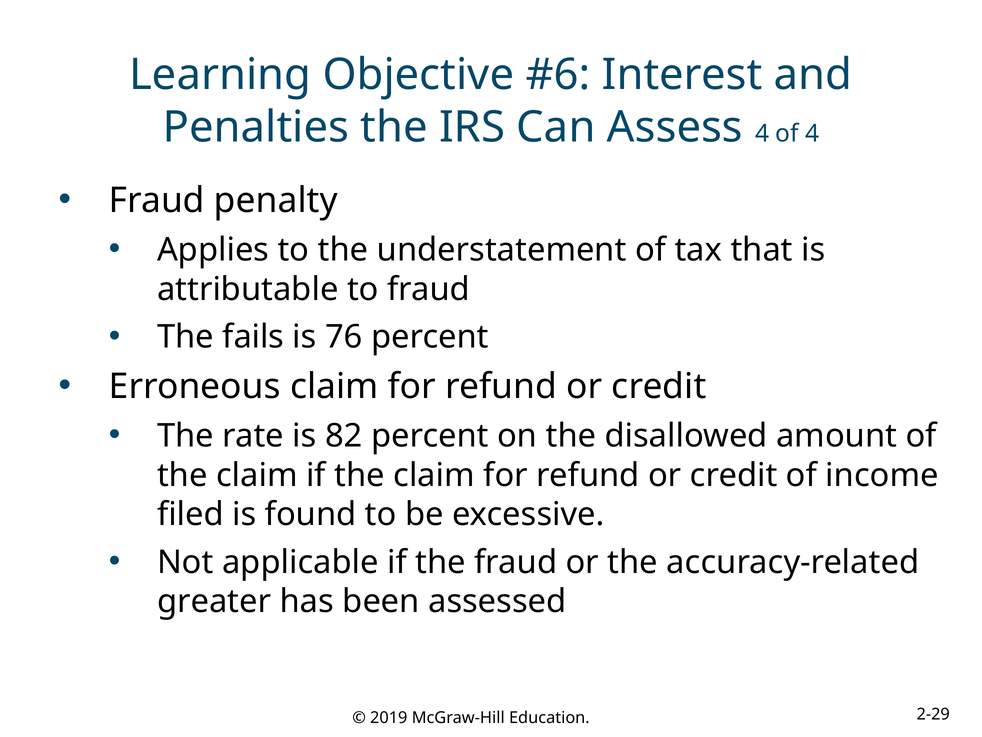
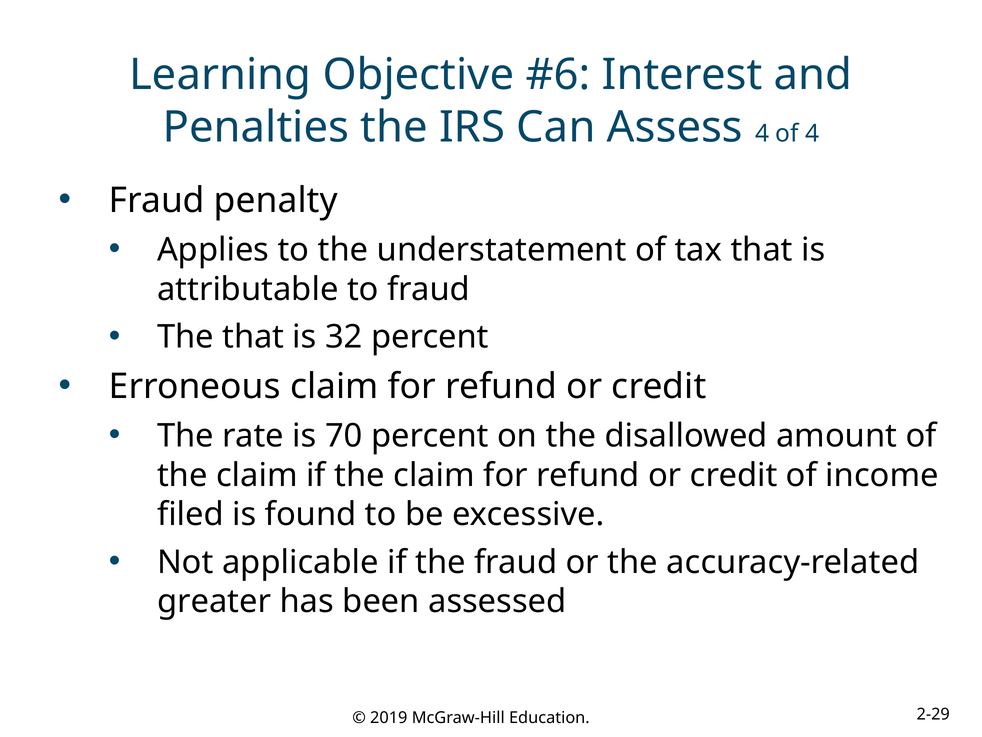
The fails: fails -> that
76: 76 -> 32
82: 82 -> 70
